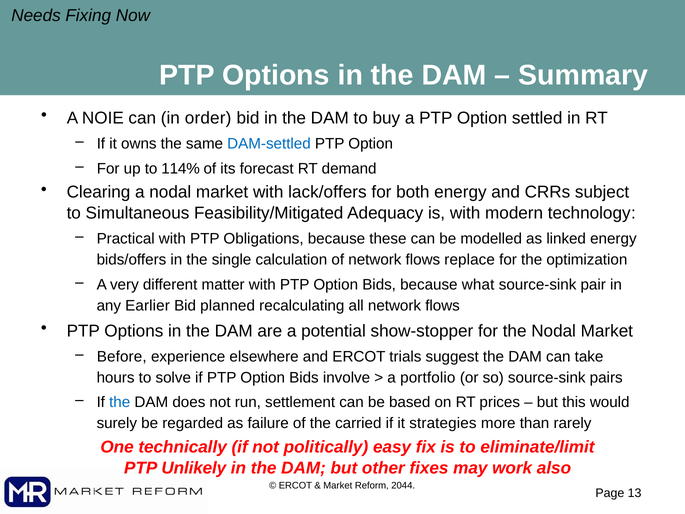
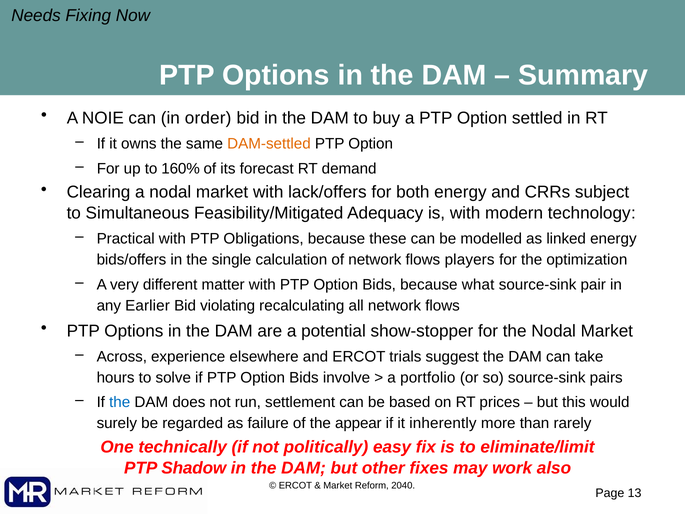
DAM-settled colour: blue -> orange
114%: 114% -> 160%
replace: replace -> players
planned: planned -> violating
Before: Before -> Across
carried: carried -> appear
strategies: strategies -> inherently
Unlikely: Unlikely -> Shadow
2044: 2044 -> 2040
